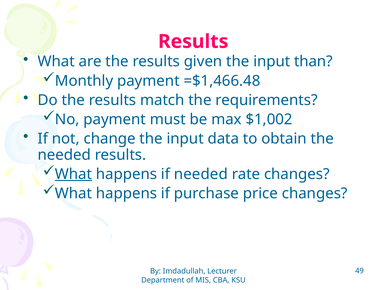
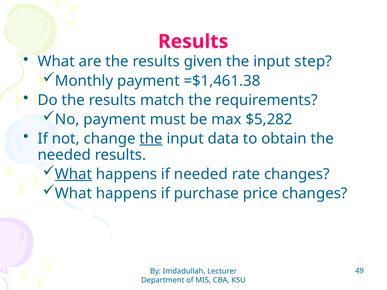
than: than -> step
=$1,466.48: =$1,466.48 -> =$1,461.38
$1,002: $1,002 -> $5,282
the at (151, 139) underline: none -> present
